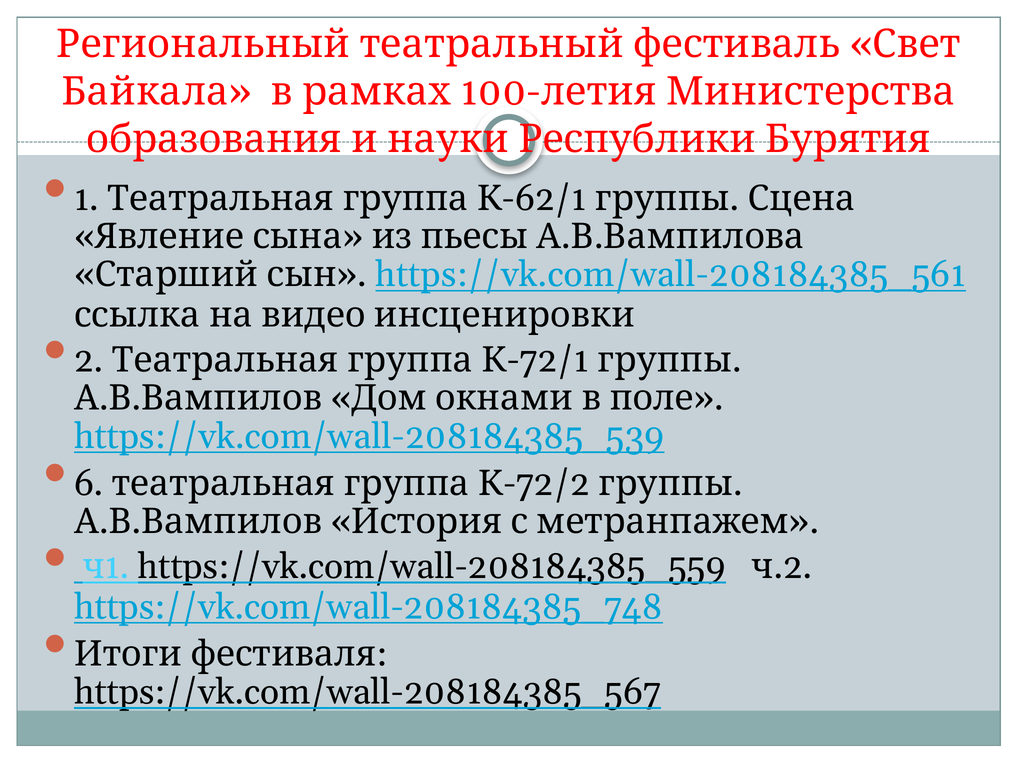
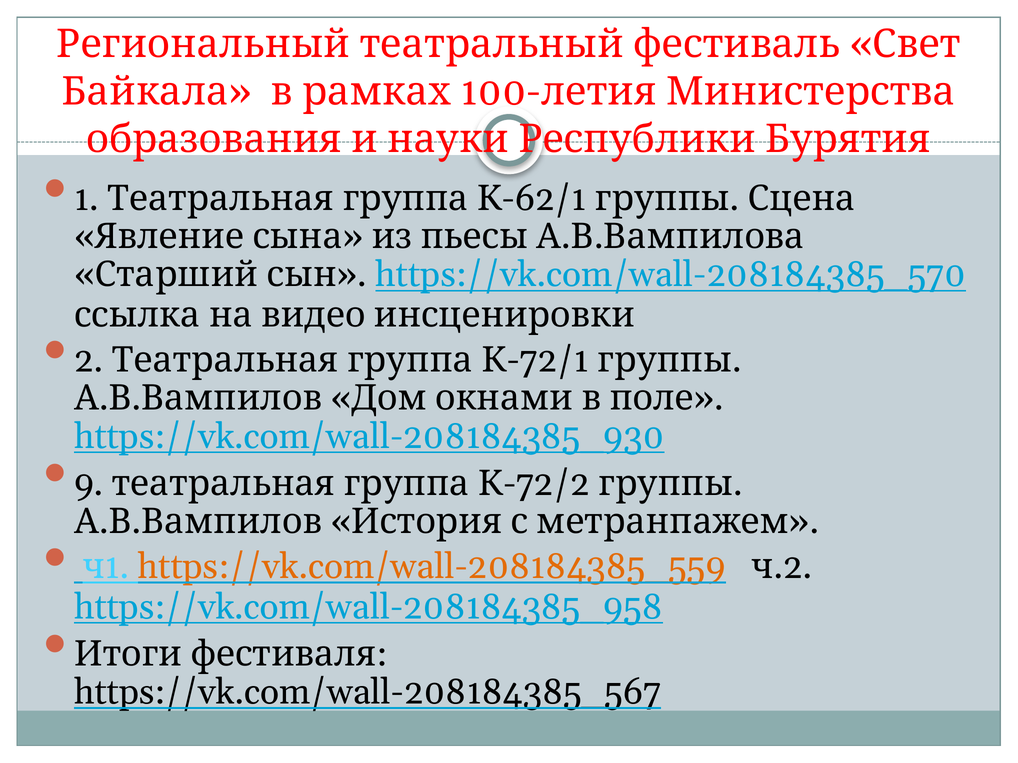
https://vk.com/wall-208184385_561: https://vk.com/wall-208184385_561 -> https://vk.com/wall-208184385_570
https://vk.com/wall-208184385_539: https://vk.com/wall-208184385_539 -> https://vk.com/wall-208184385_930
6: 6 -> 9
https://vk.com/wall-208184385_559 colour: black -> orange
https://vk.com/wall-208184385_748: https://vk.com/wall-208184385_748 -> https://vk.com/wall-208184385_958
